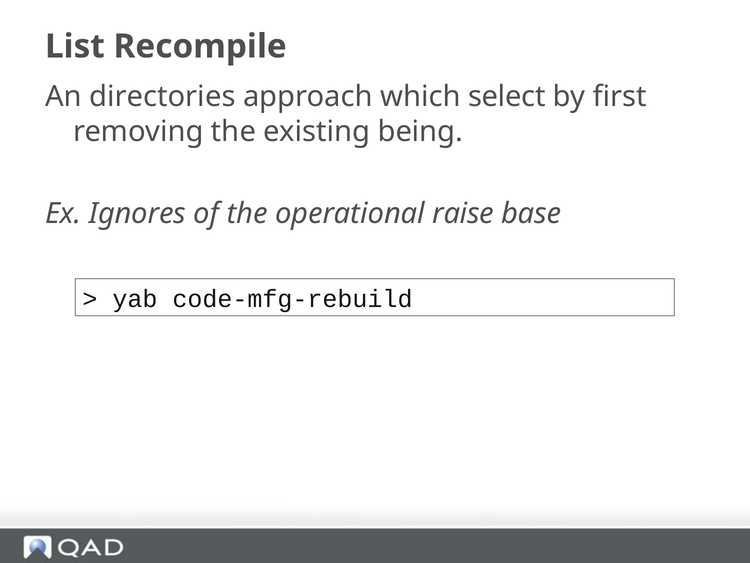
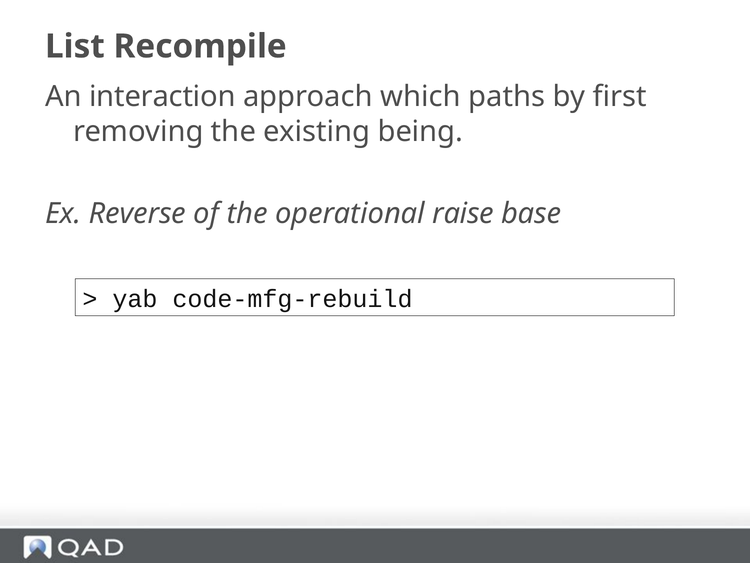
directories: directories -> interaction
select: select -> paths
Ignores: Ignores -> Reverse
